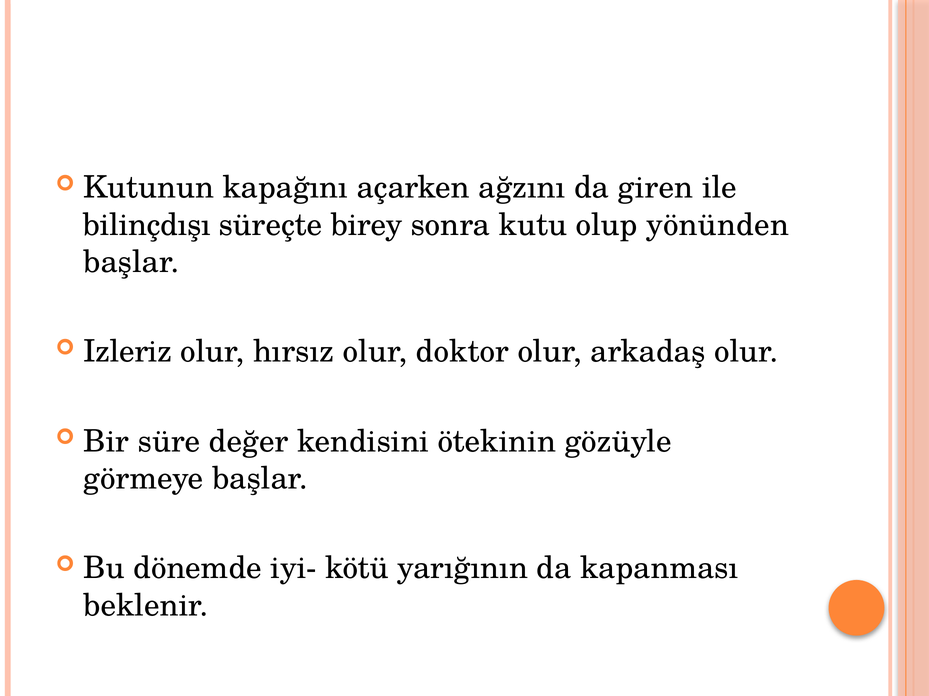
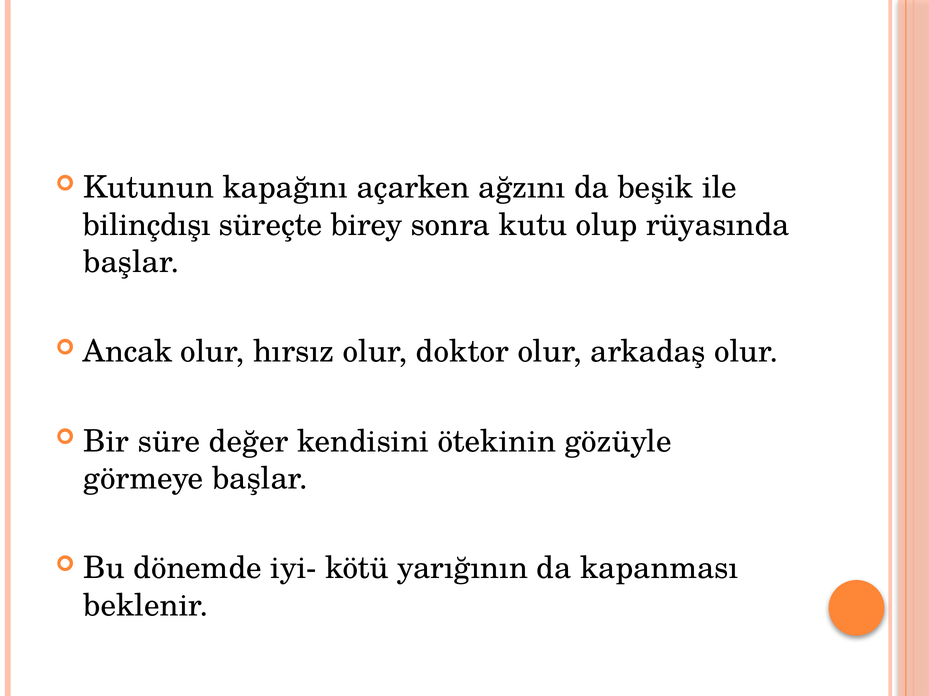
giren: giren -> beşik
yönünden: yönünden -> rüyasında
Izleriz: Izleriz -> Ancak
